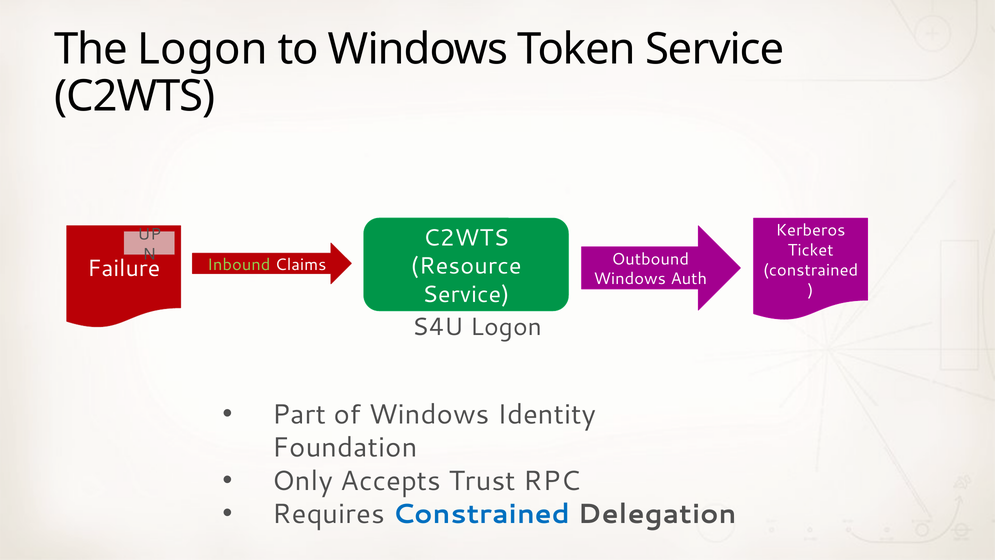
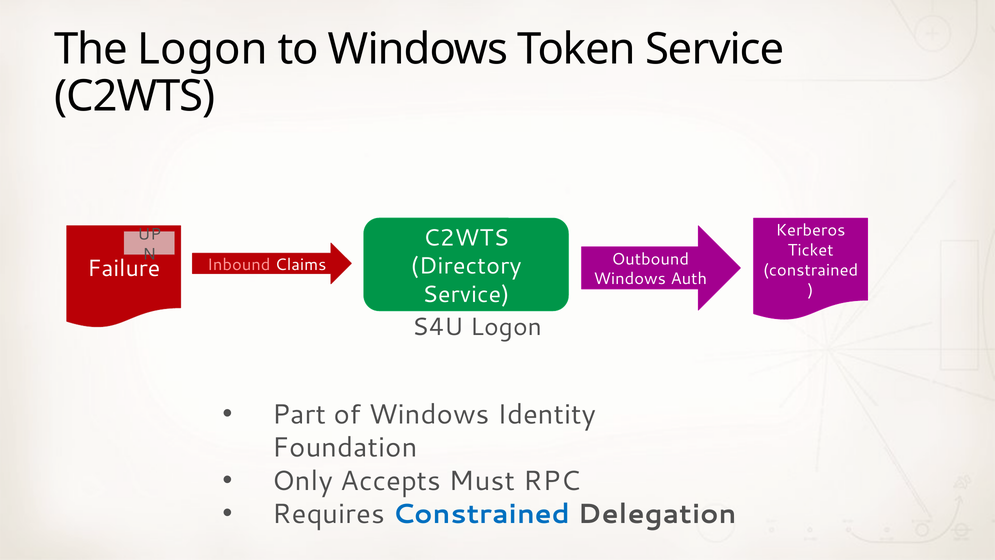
Resource: Resource -> Directory
Inbound colour: light green -> pink
Trust: Trust -> Must
